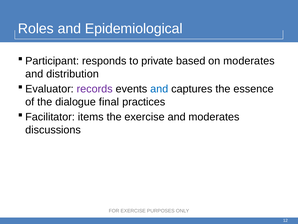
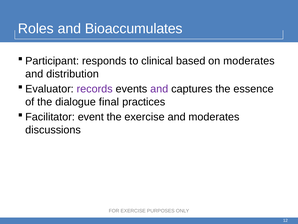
Epidemiological: Epidemiological -> Bioaccumulates
private: private -> clinical
and at (159, 89) colour: blue -> purple
items: items -> event
